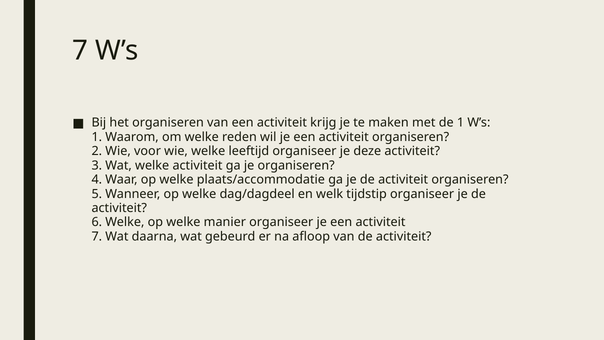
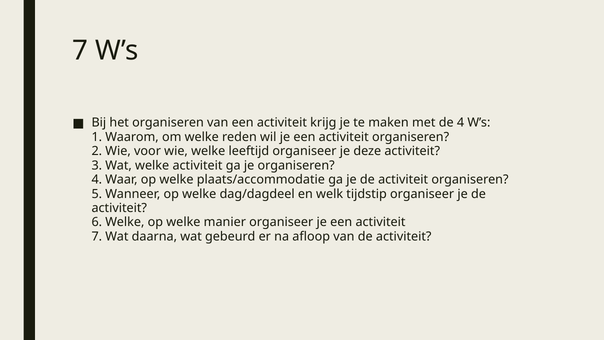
de 1: 1 -> 4
